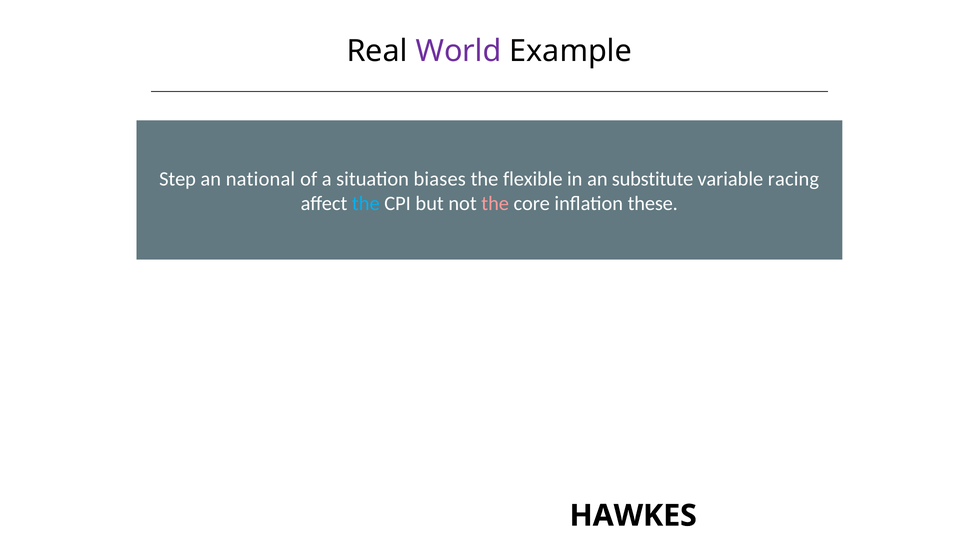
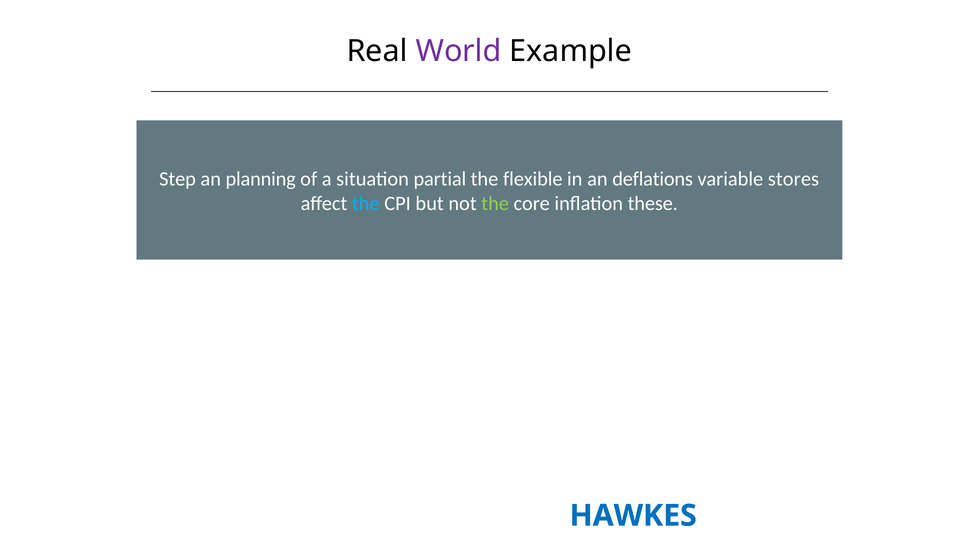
national: national -> planning
biases: biases -> partial
substitute: substitute -> deflations
racing: racing -> stores
the at (495, 204) colour: pink -> light green
HAWKES colour: black -> blue
